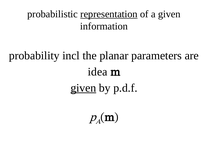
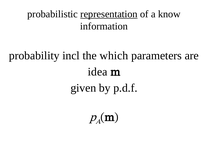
a given: given -> know
planar: planar -> which
given at (83, 88) underline: present -> none
